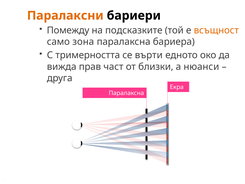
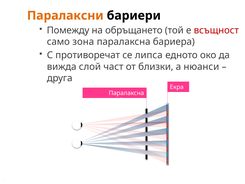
подсказките: подсказките -> обръщането
всъщност colour: orange -> red
тримерността: тримерността -> противоречат
върти: върти -> липса
прав: прав -> слой
